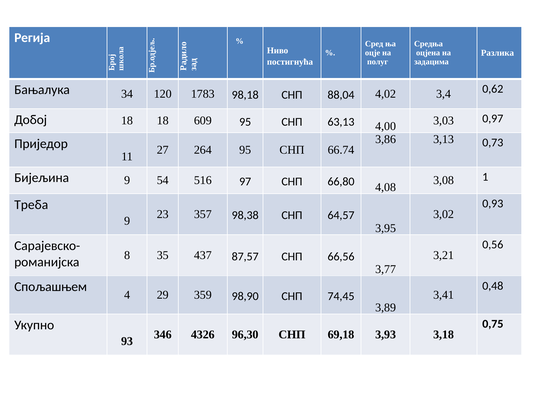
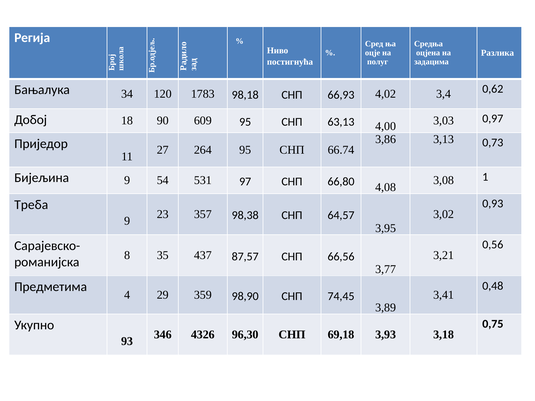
88,04: 88,04 -> 66,93
18 18: 18 -> 90
516: 516 -> 531
Спољашњем: Спољашњем -> Предметима
